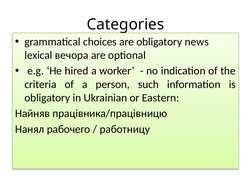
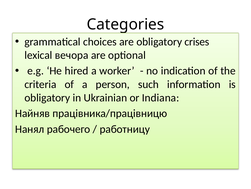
news: news -> crises
Eastern: Eastern -> Indiana
